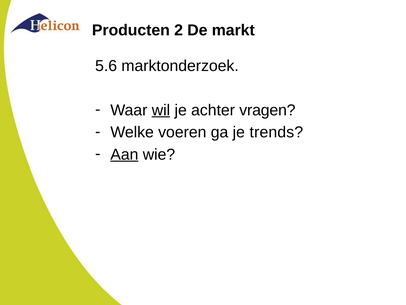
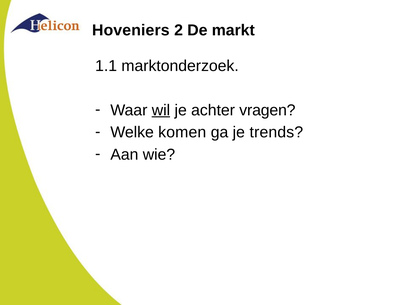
Producten: Producten -> Hoveniers
5.6: 5.6 -> 1.1
voeren: voeren -> komen
Aan underline: present -> none
